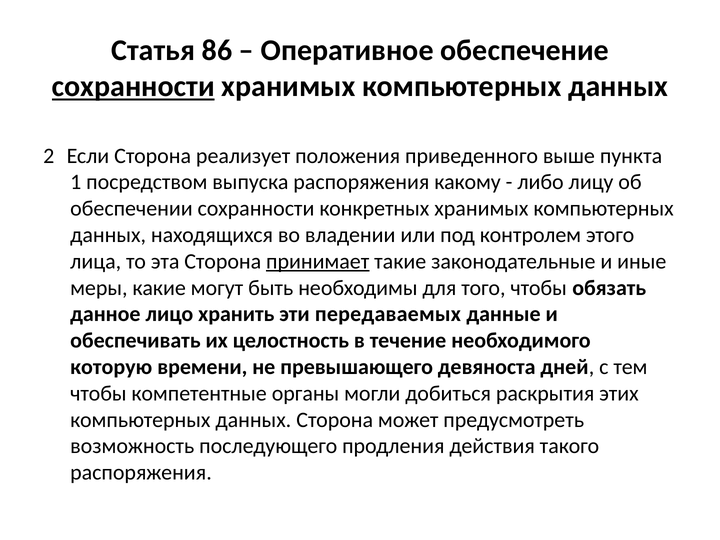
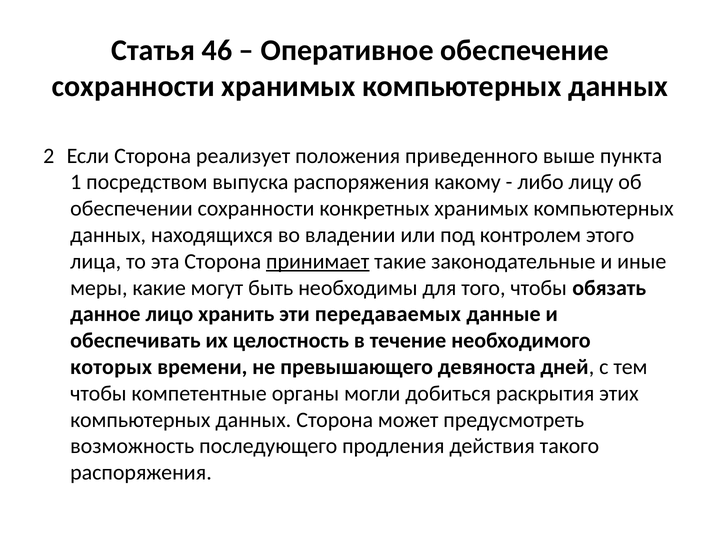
86: 86 -> 46
сохранности at (133, 87) underline: present -> none
которую: которую -> которых
